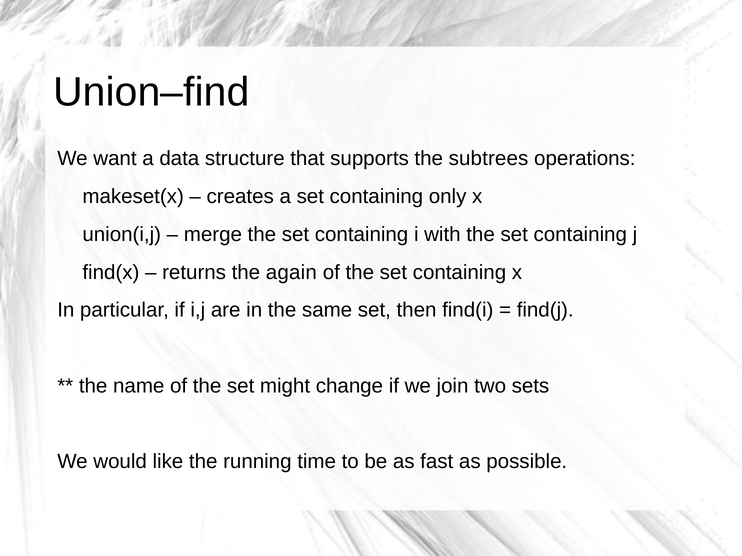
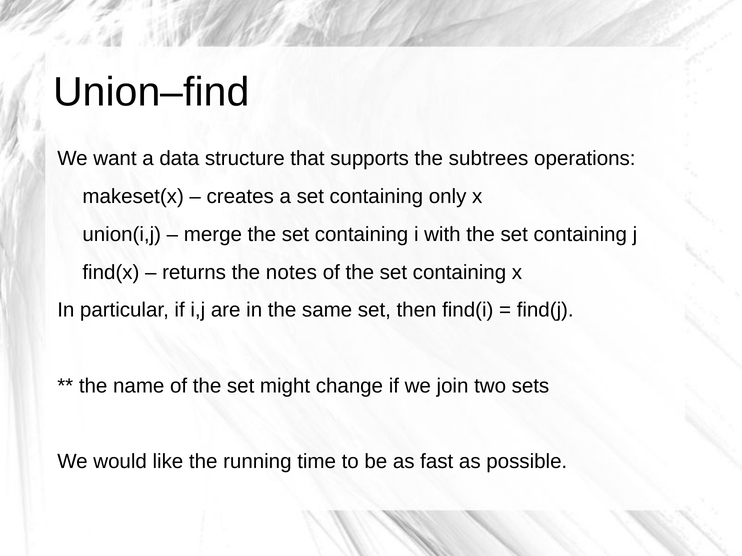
again: again -> notes
